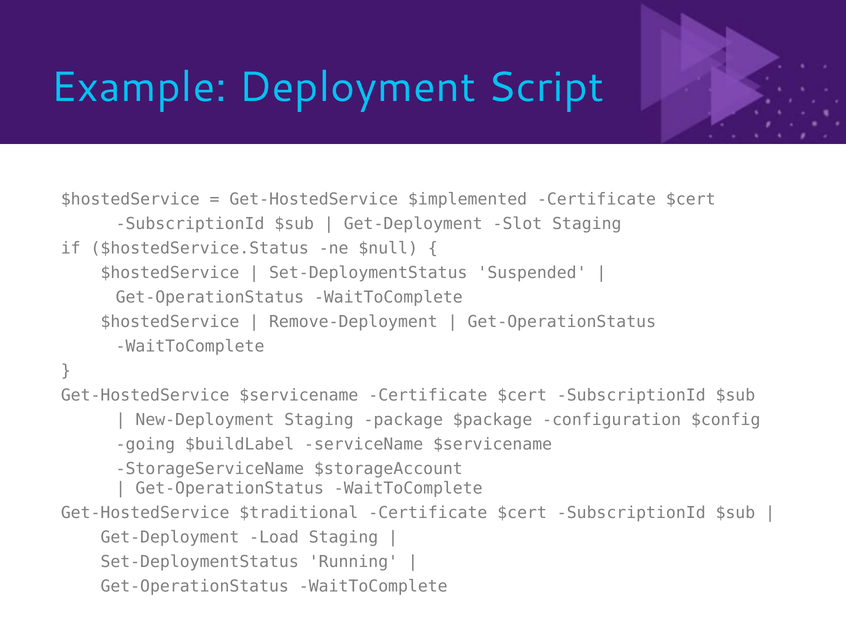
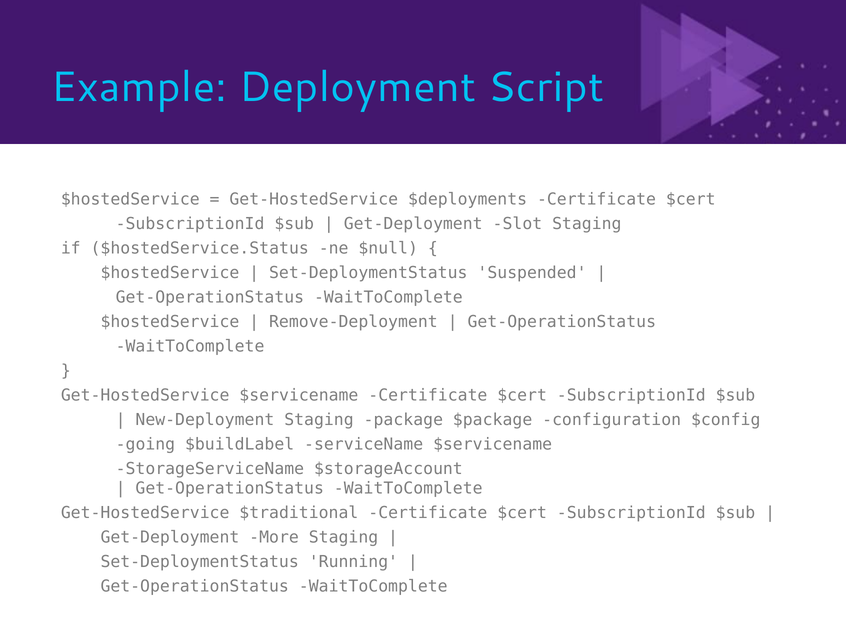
$implemented: $implemented -> $deployments
Load: Load -> More
